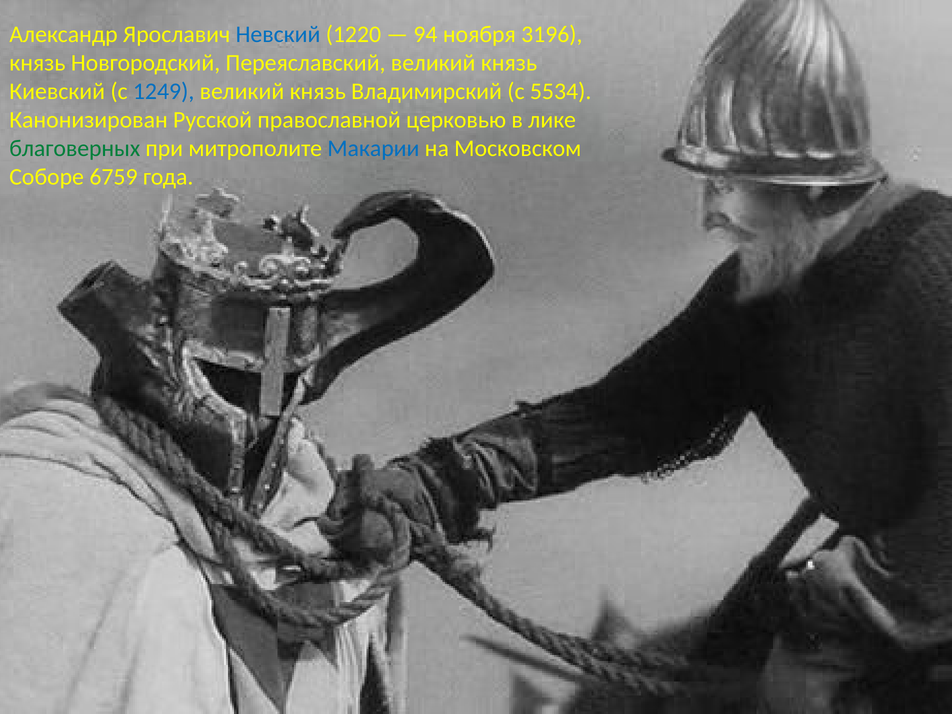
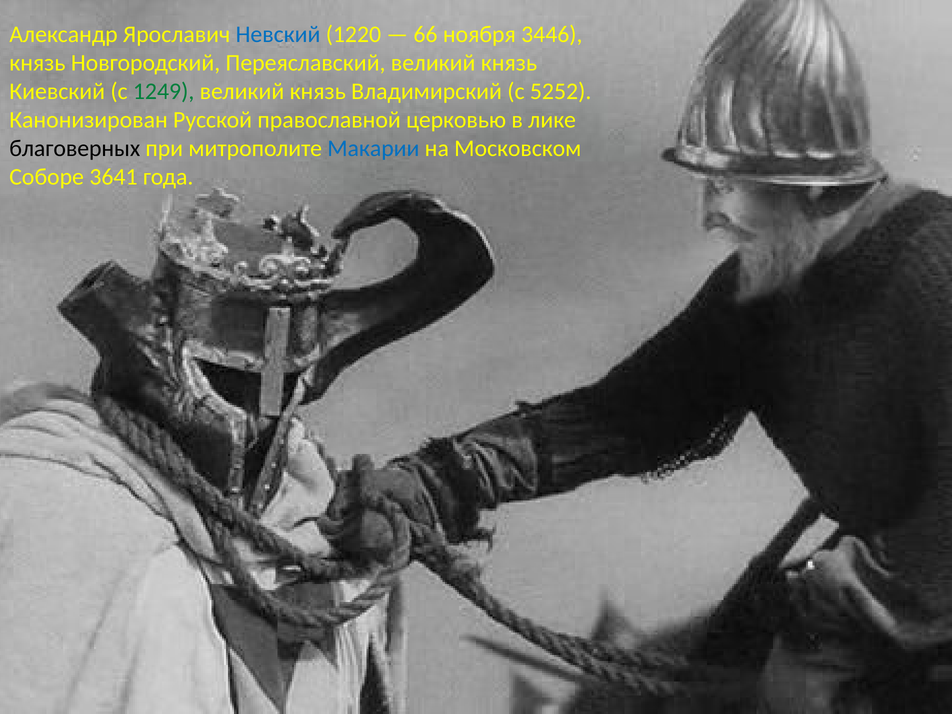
94: 94 -> 66
3196: 3196 -> 3446
1249 colour: blue -> green
5534: 5534 -> 5252
благоверных colour: green -> black
6759: 6759 -> 3641
